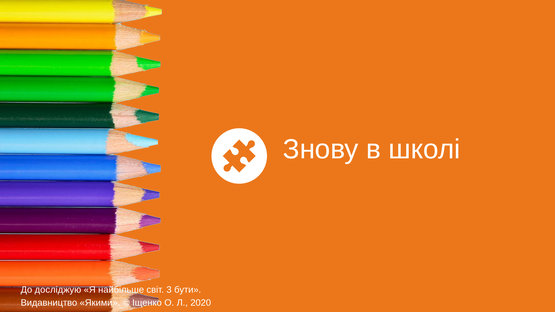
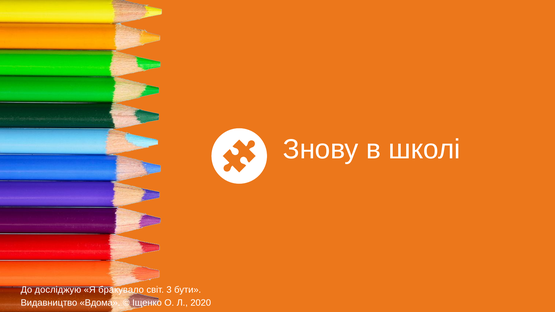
найбільше: найбільше -> бракувало
Якими: Якими -> Вдома
